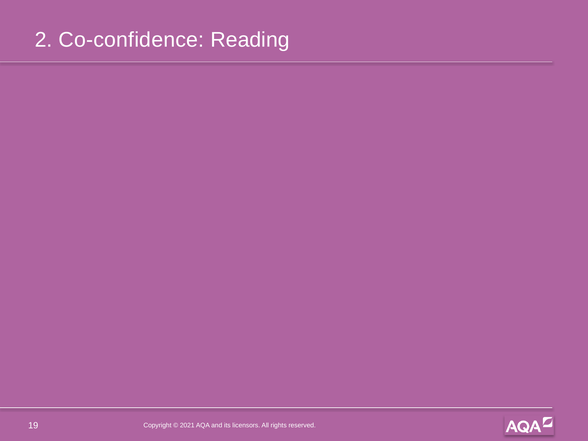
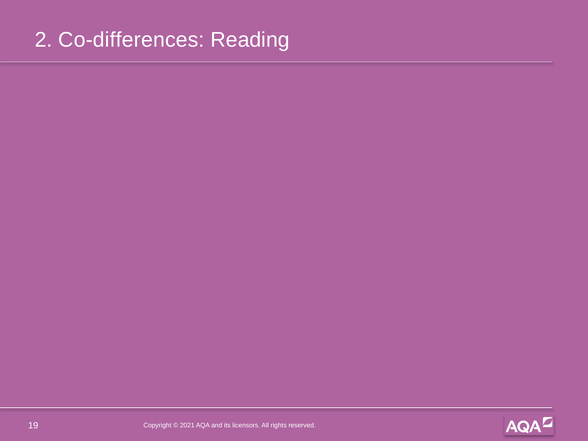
Co-confidence: Co-confidence -> Co-differences
